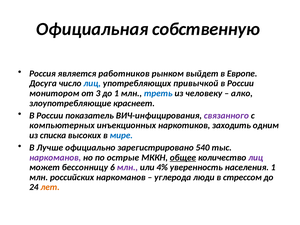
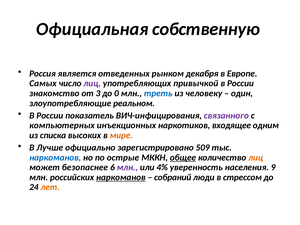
работников: работников -> отведенных
выйдет: выйдет -> декабря
Досуга: Досуга -> Самых
лиц at (92, 83) colour: blue -> purple
монитором: монитором -> знакомство
до 1: 1 -> 0
алко: алко -> один
краснеет: краснеет -> реальном
заходить: заходить -> входящее
мире colour: blue -> orange
540: 540 -> 509
наркоманов at (55, 158) colour: purple -> blue
лиц at (256, 158) colour: purple -> orange
бессонницу: бессонницу -> безопаснее
населения 1: 1 -> 9
наркоманов at (121, 177) underline: none -> present
углерода: углерода -> собраний
